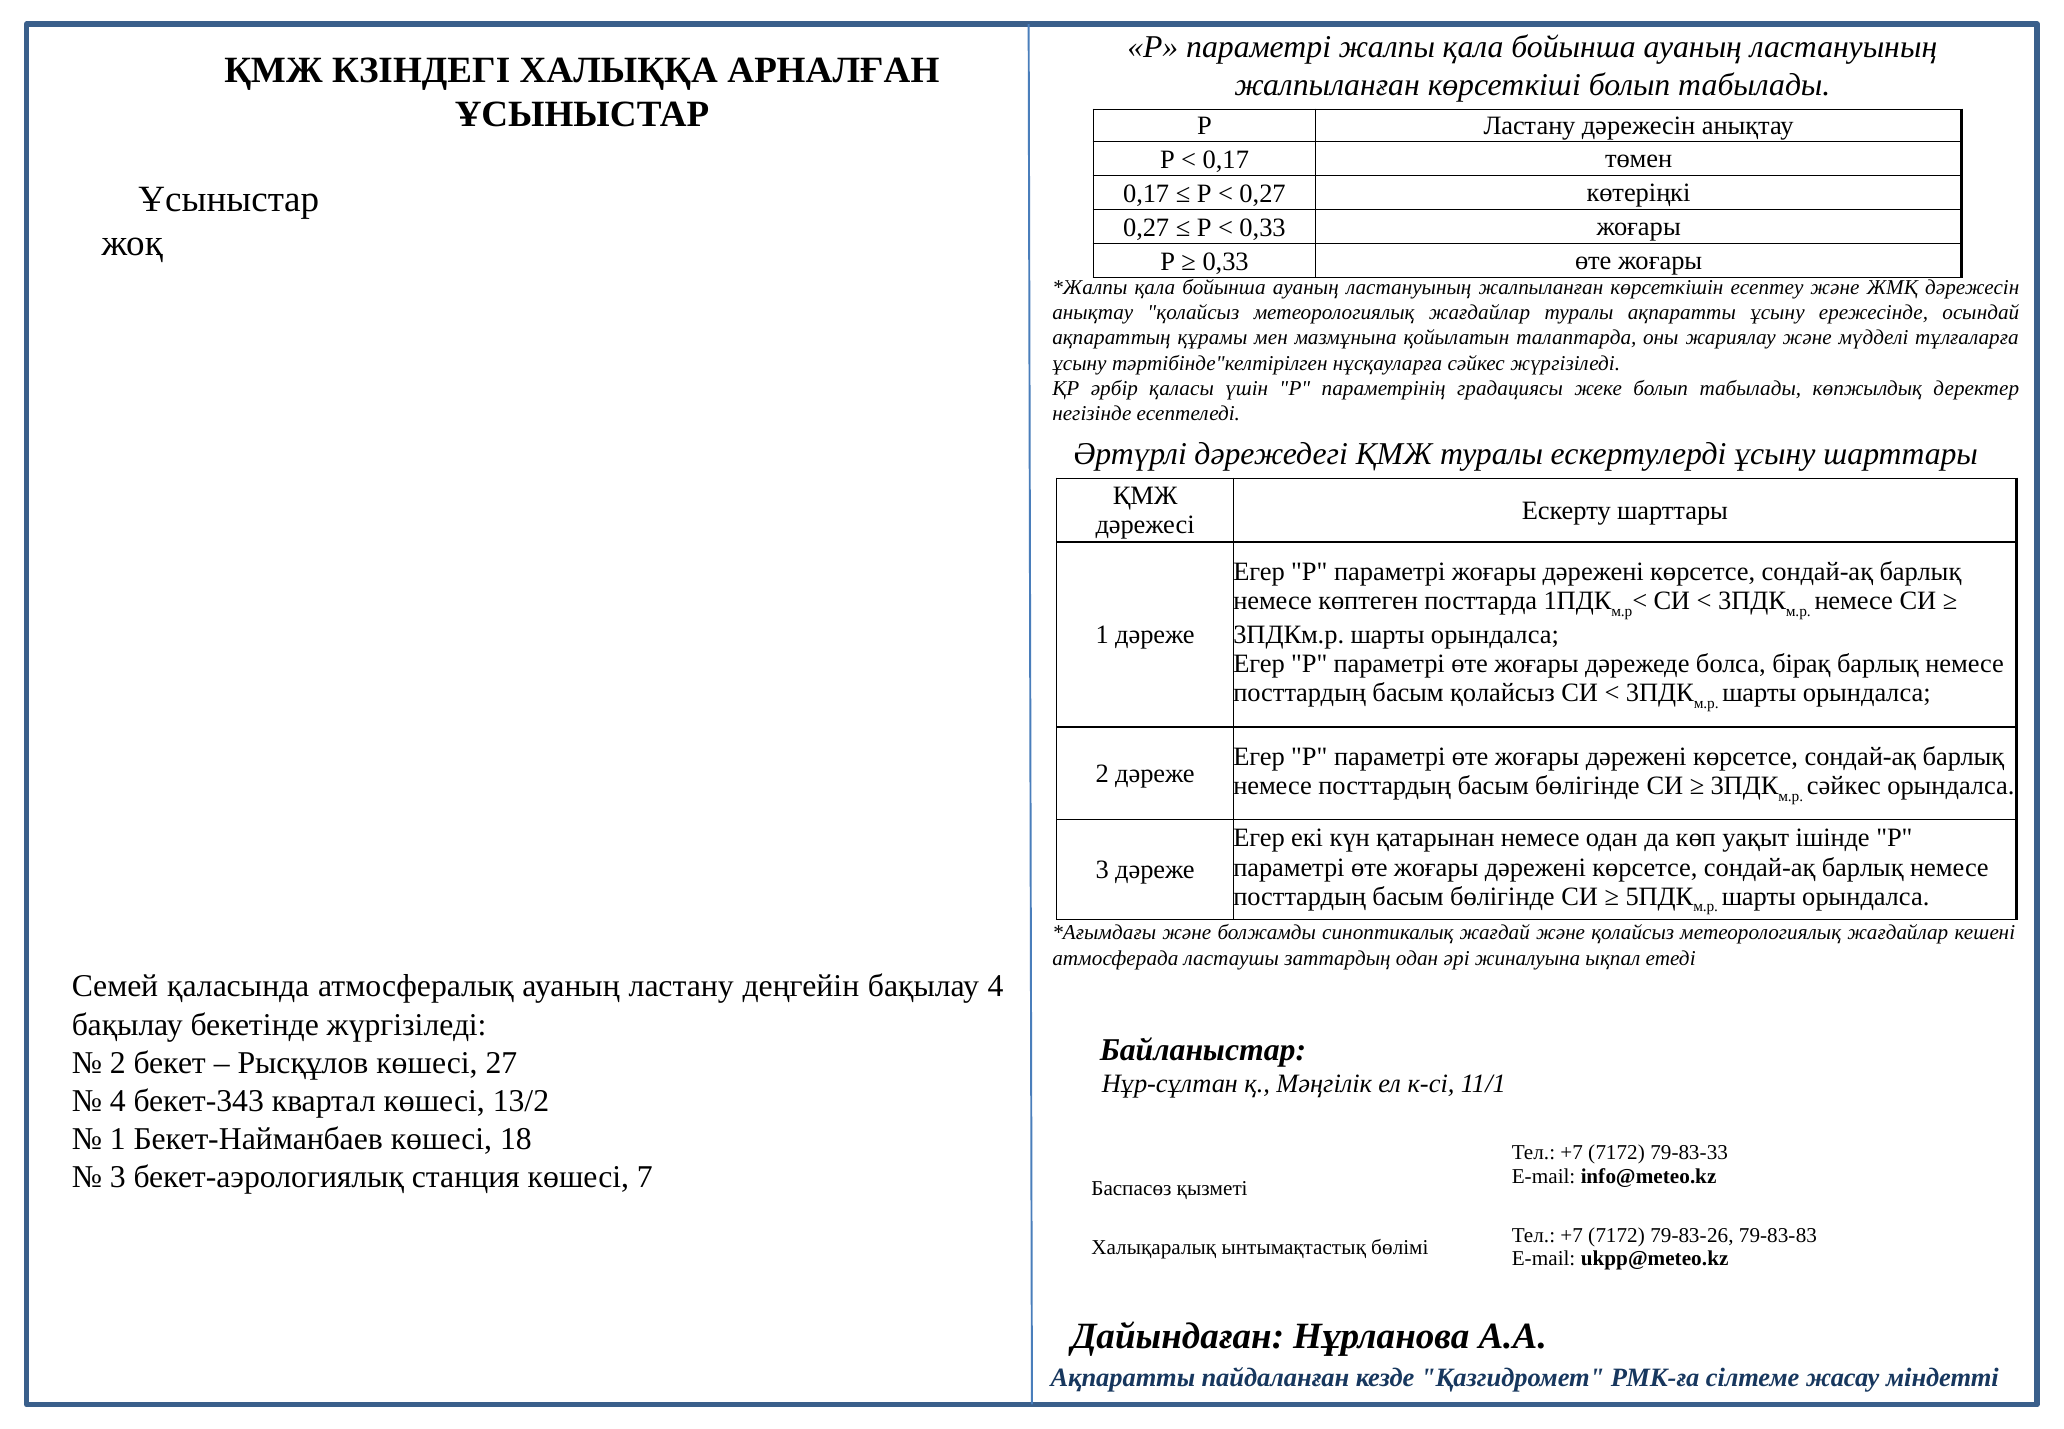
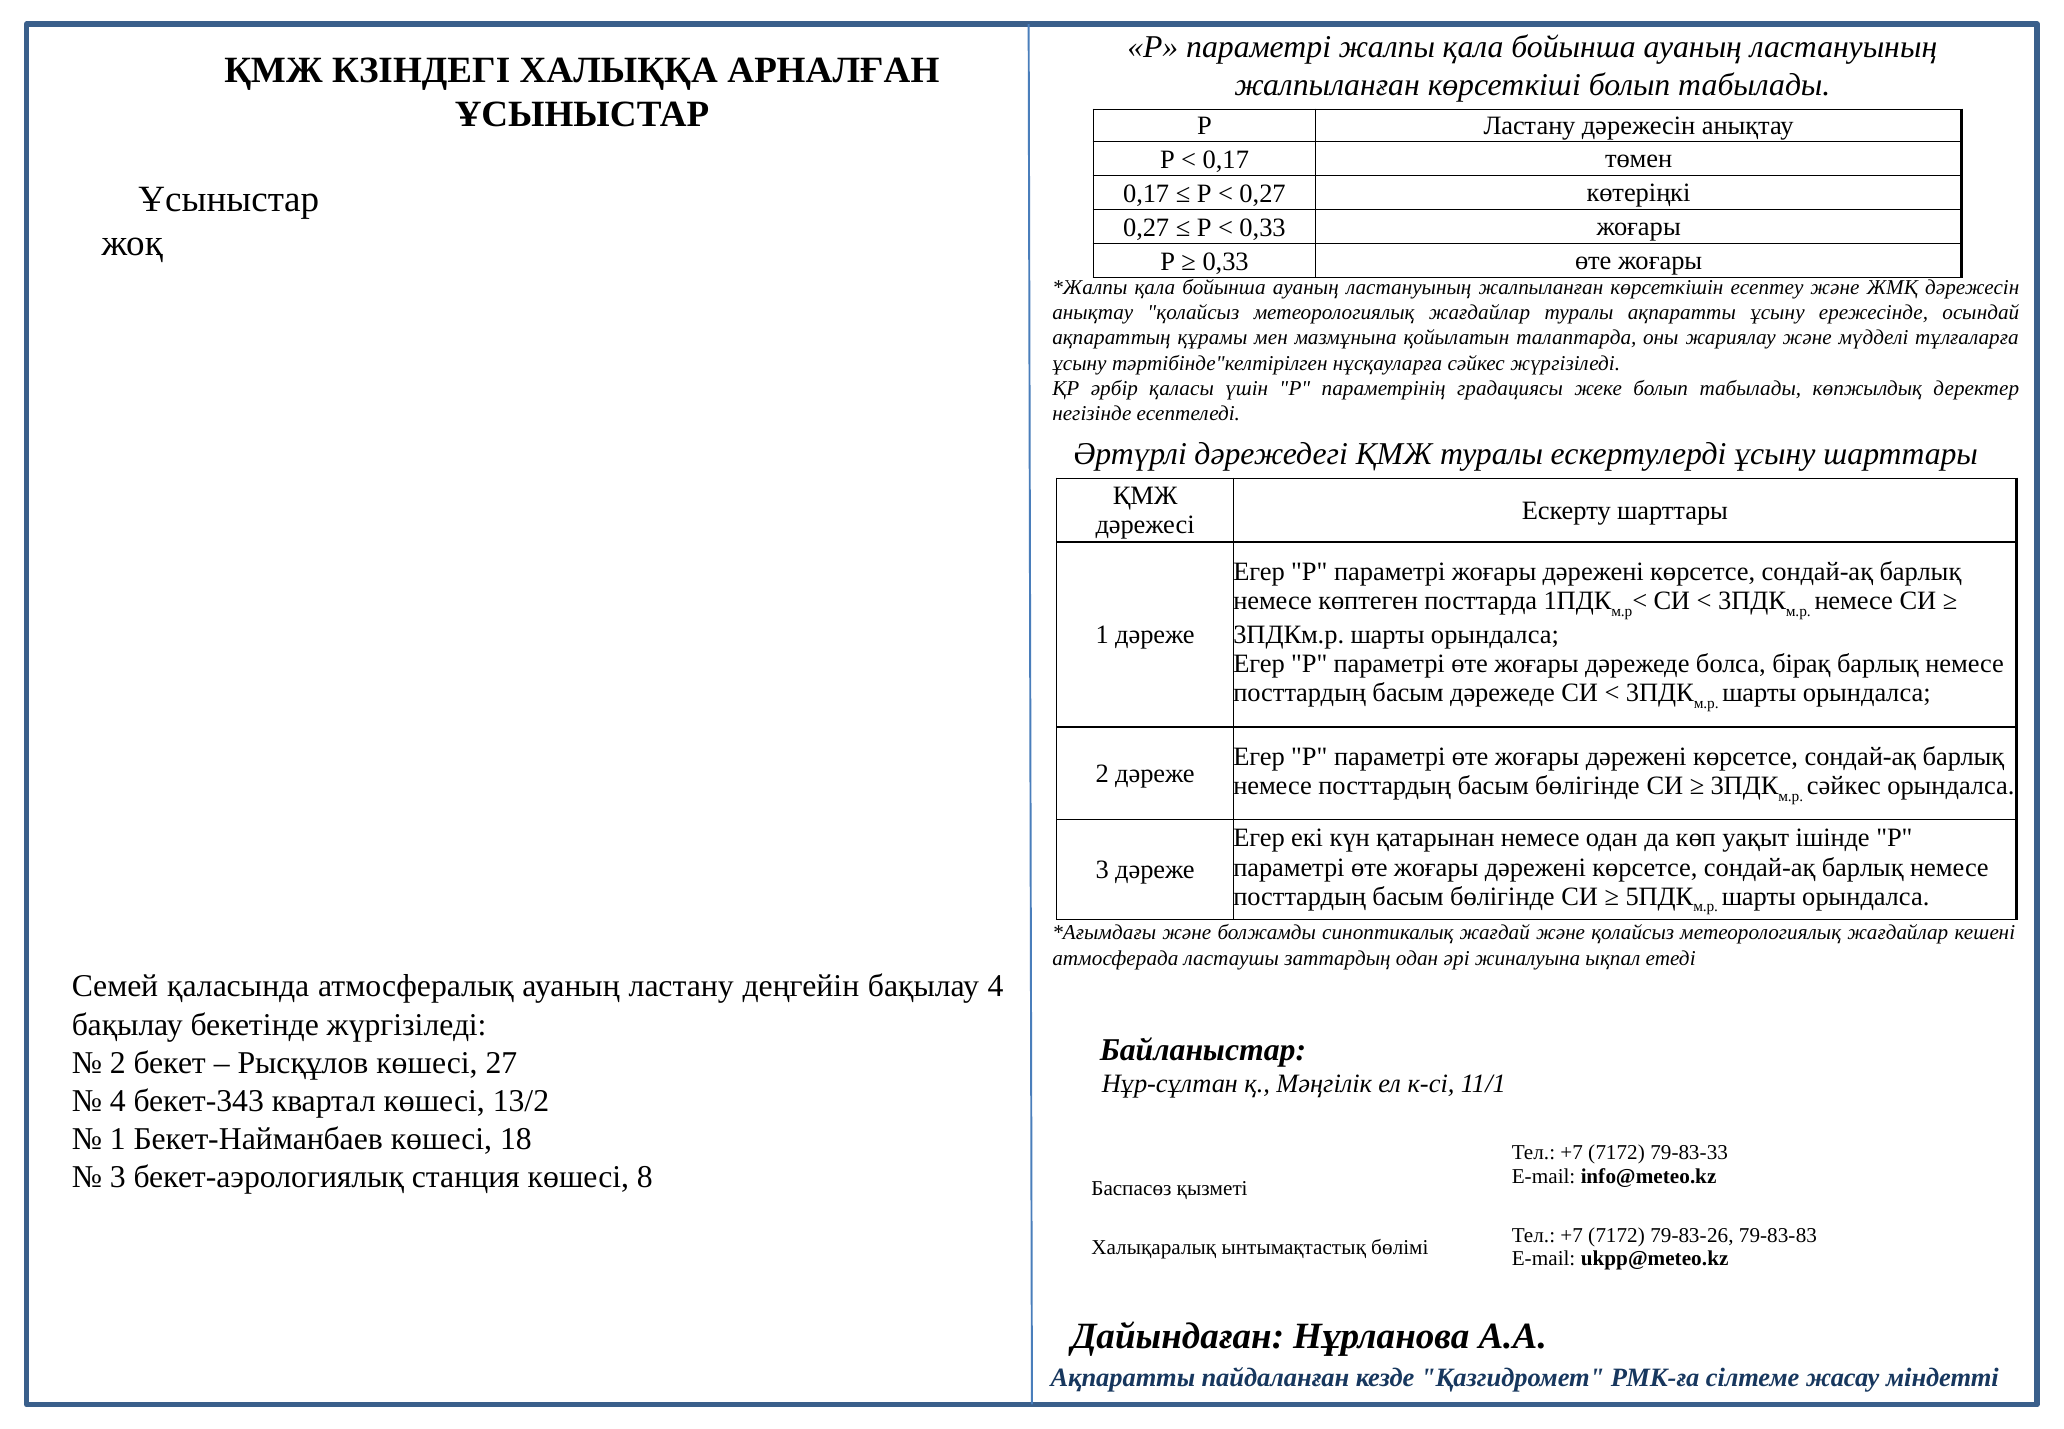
басым қолайсыз: қолайсыз -> дәрежеде
7: 7 -> 8
